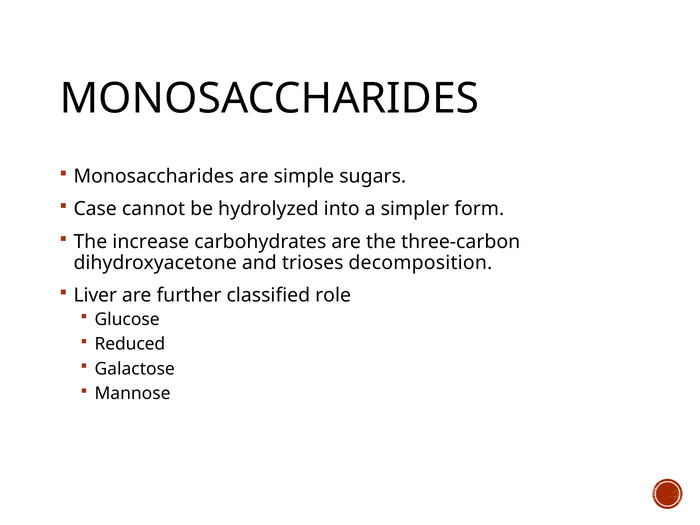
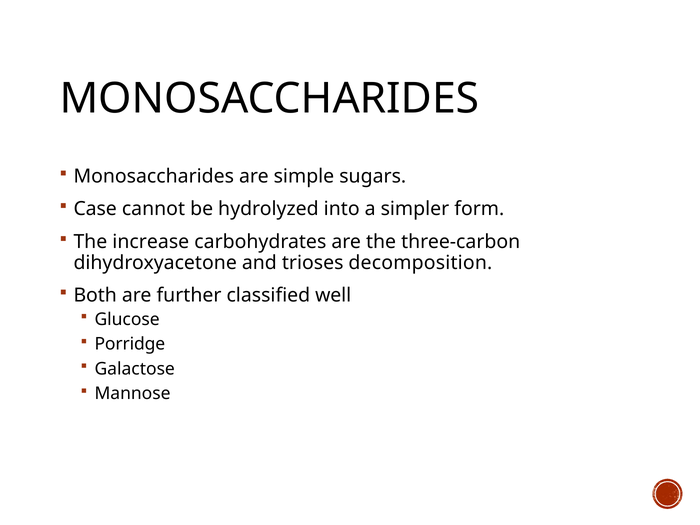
Liver: Liver -> Both
role: role -> well
Reduced: Reduced -> Porridge
